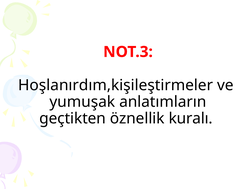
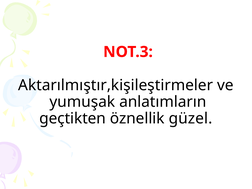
Hoşlanırdım,kişileştirmeler: Hoşlanırdım,kişileştirmeler -> Aktarılmıştır,kişileştirmeler
kuralı: kuralı -> güzel
